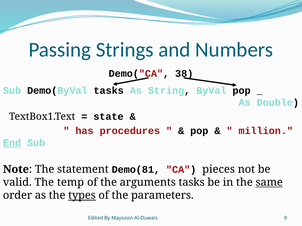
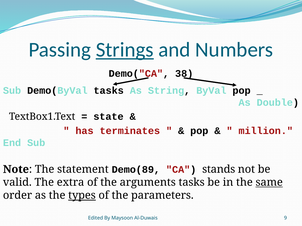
Strings underline: none -> present
procedures: procedures -> terminates
End underline: present -> none
Demo(81: Demo(81 -> Demo(89
pieces: pieces -> stands
temp: temp -> extra
